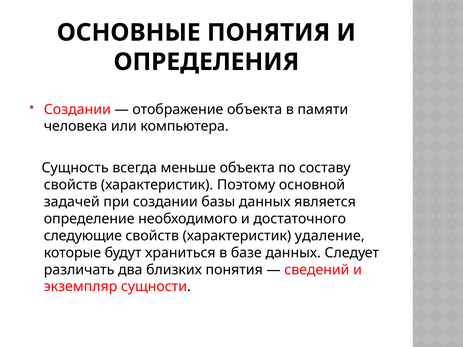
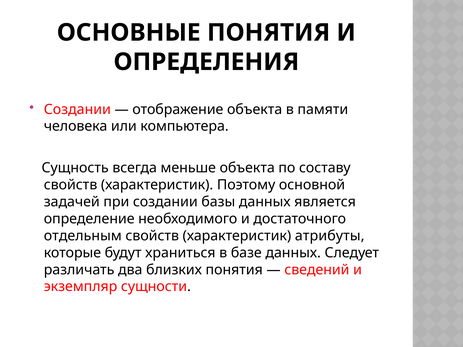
следующие: следующие -> отдельным
удаление: удаление -> атрибуты
